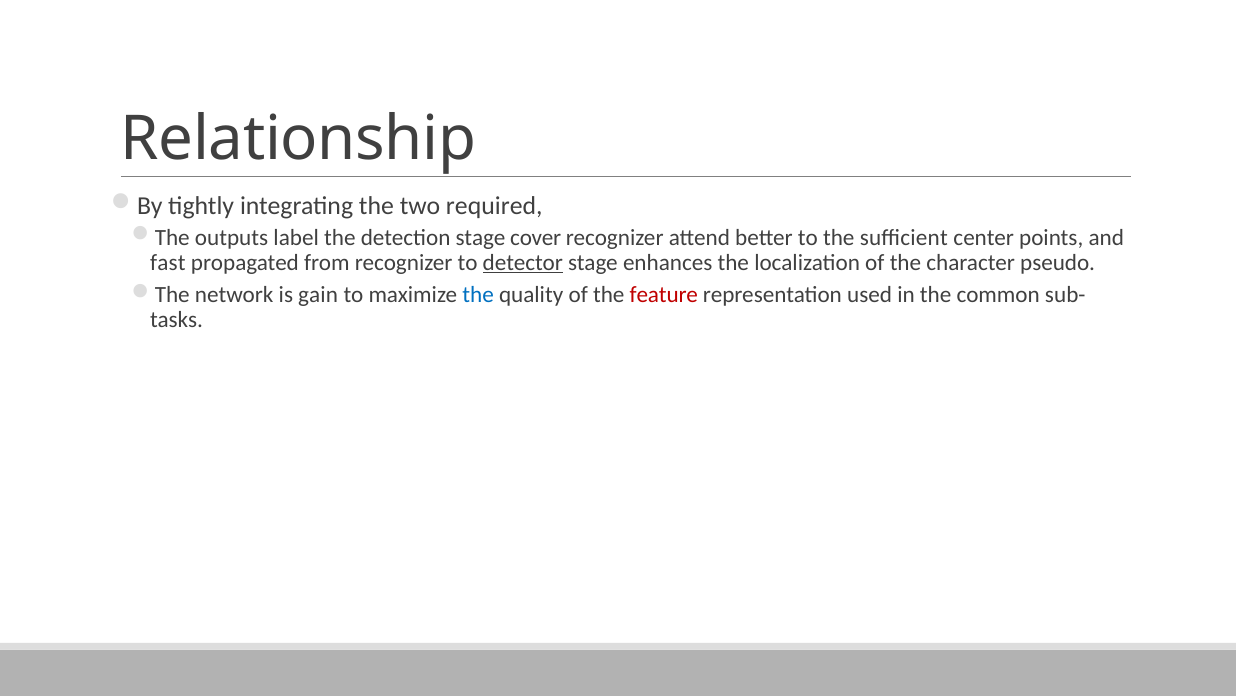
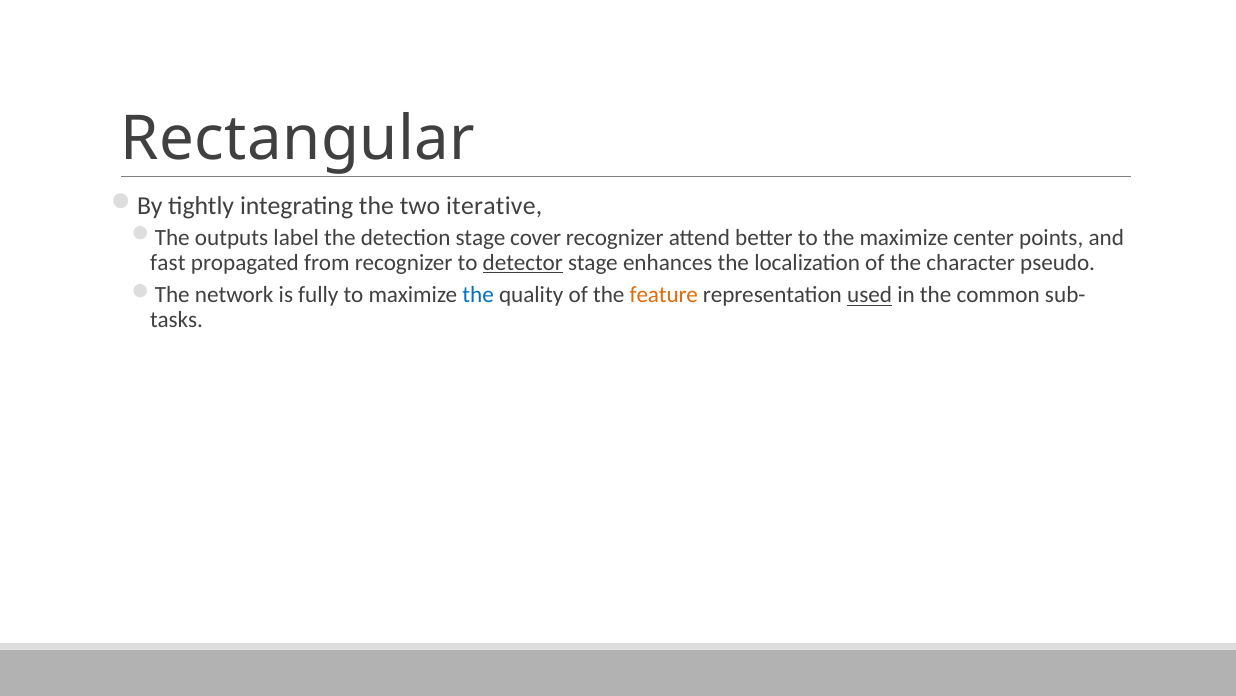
Relationship: Relationship -> Rectangular
required: required -> iterative
the suﬃcient: suﬃcient -> maximize
gain: gain -> fully
feature colour: red -> orange
used underline: none -> present
